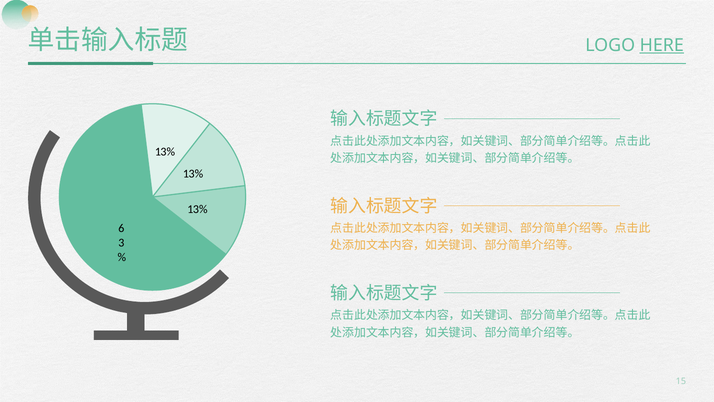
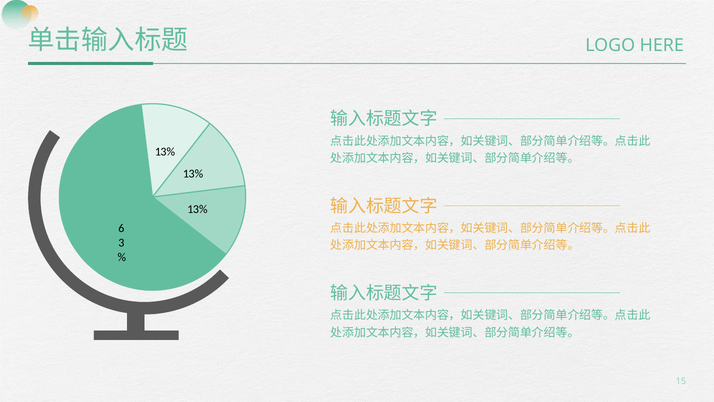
HERE underline: present -> none
